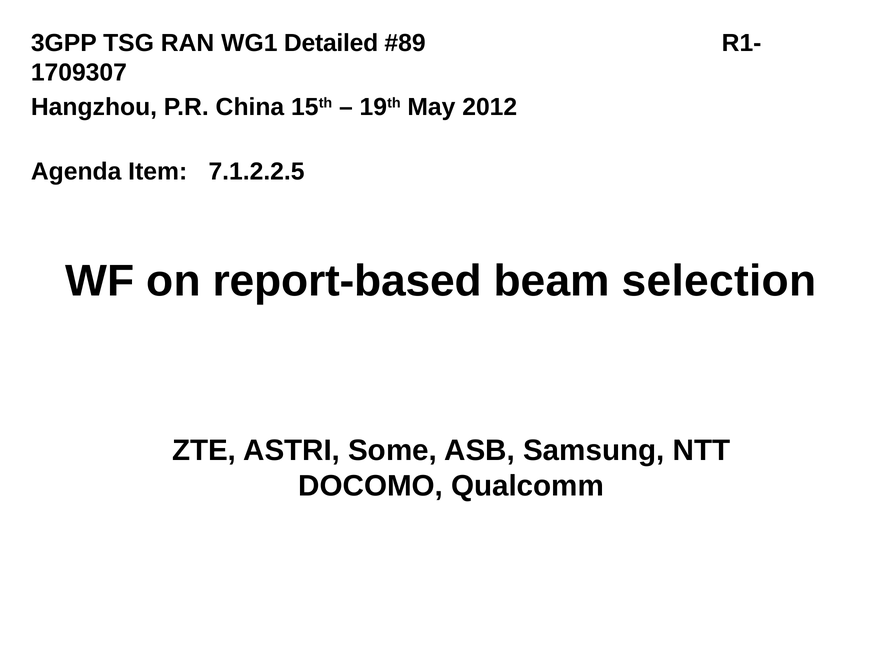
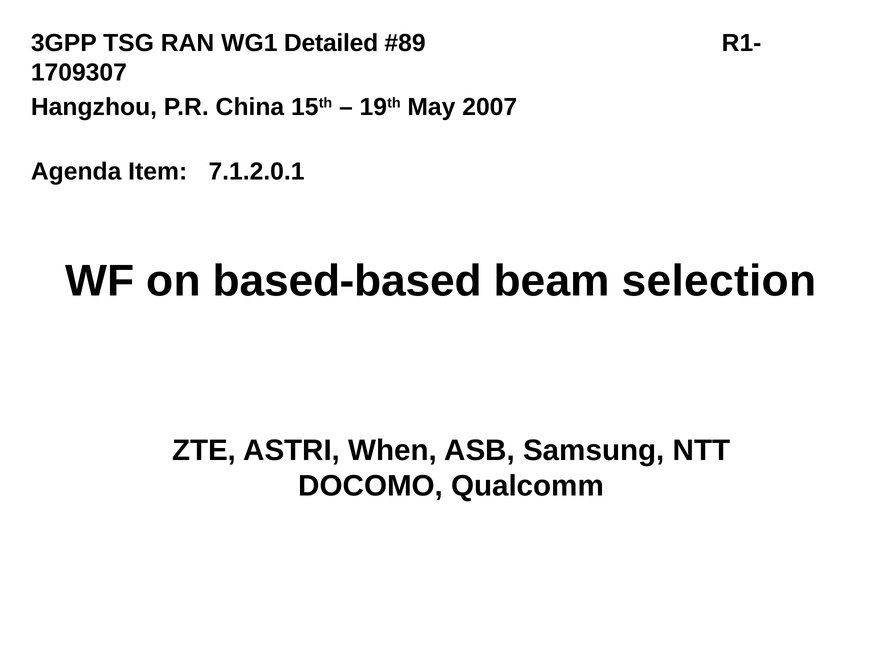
2012: 2012 -> 2007
7.1.2.2.5: 7.1.2.2.5 -> 7.1.2.0.1
report-based: report-based -> based-based
Some: Some -> When
